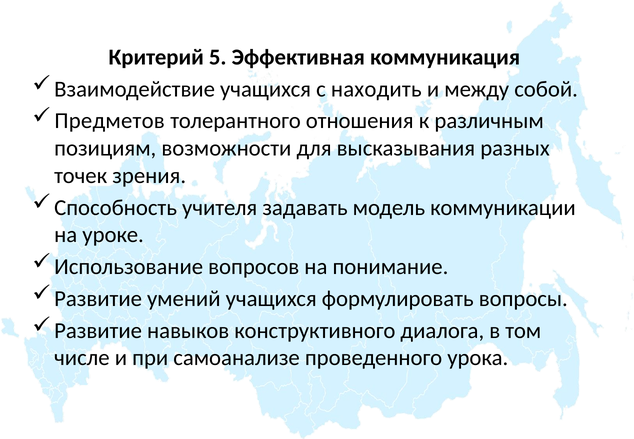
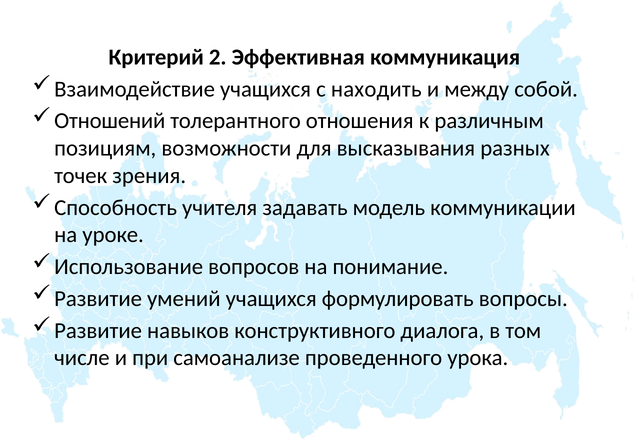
5: 5 -> 2
Предметов: Предметов -> Отношений
